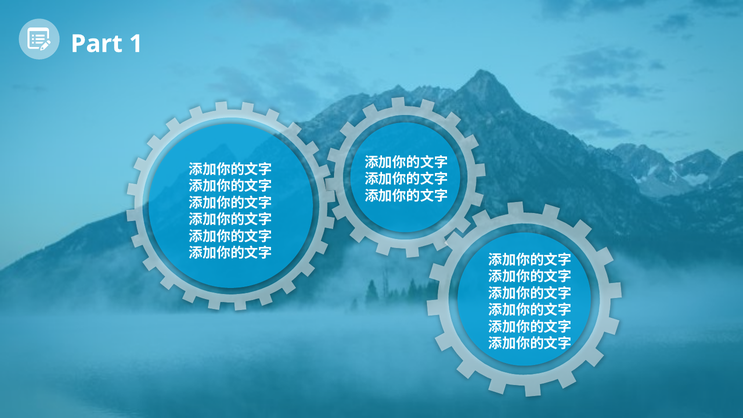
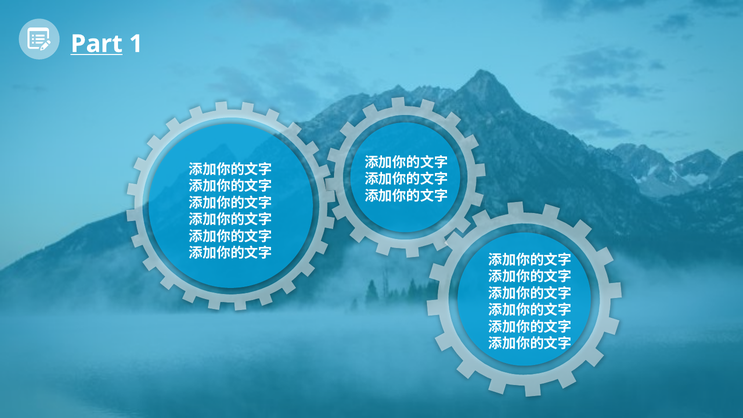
Part underline: none -> present
